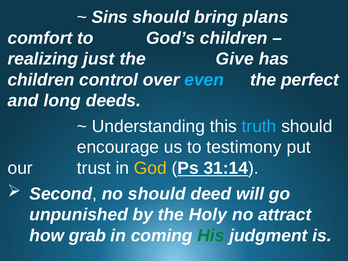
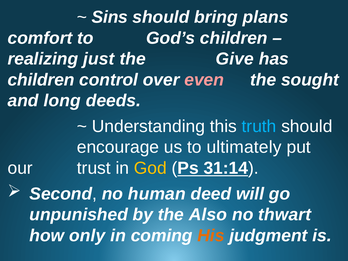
even colour: light blue -> pink
perfect: perfect -> sought
testimony: testimony -> ultimately
no should: should -> human
Holy: Holy -> Also
attract: attract -> thwart
grab: grab -> only
His colour: green -> orange
